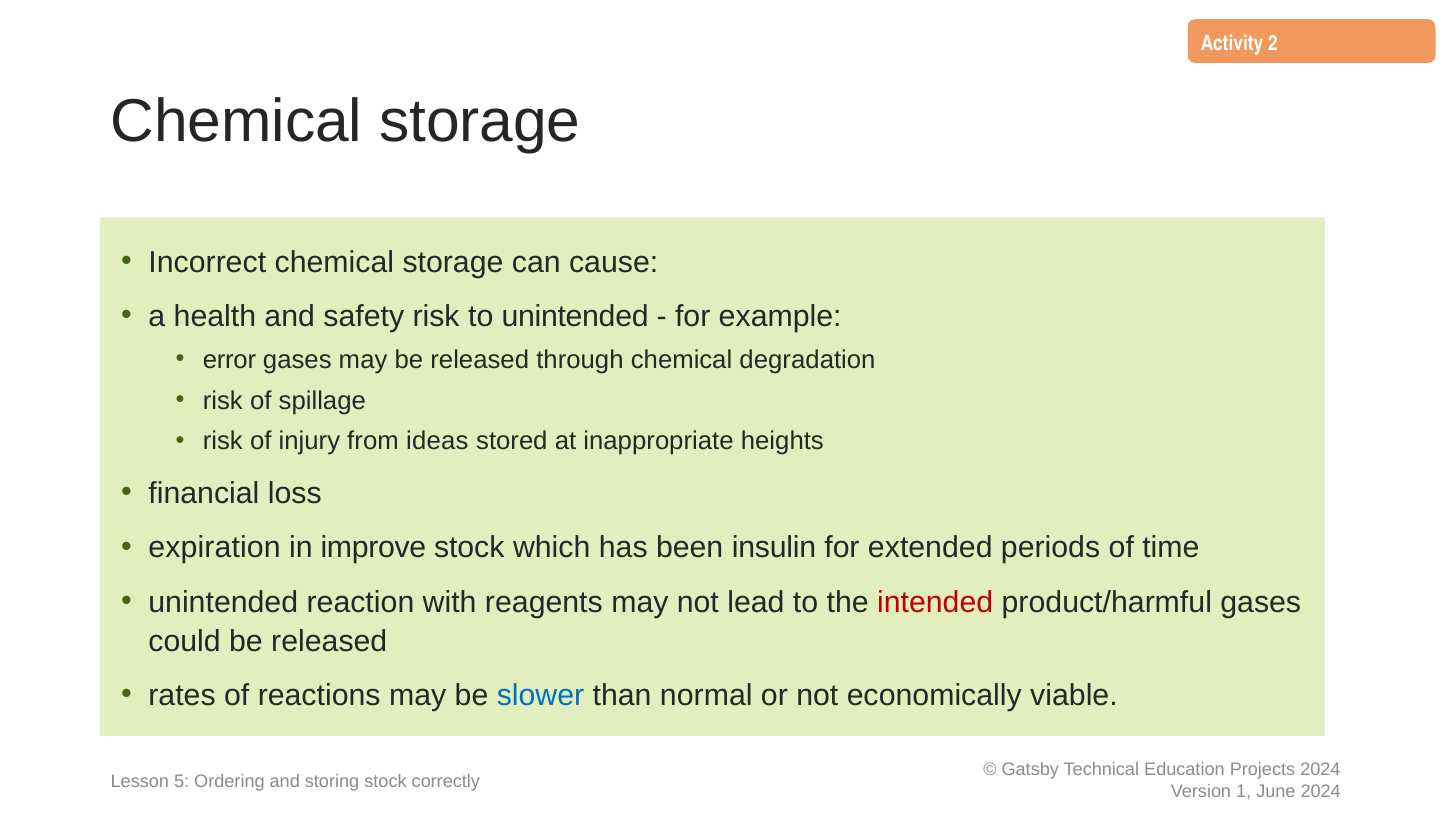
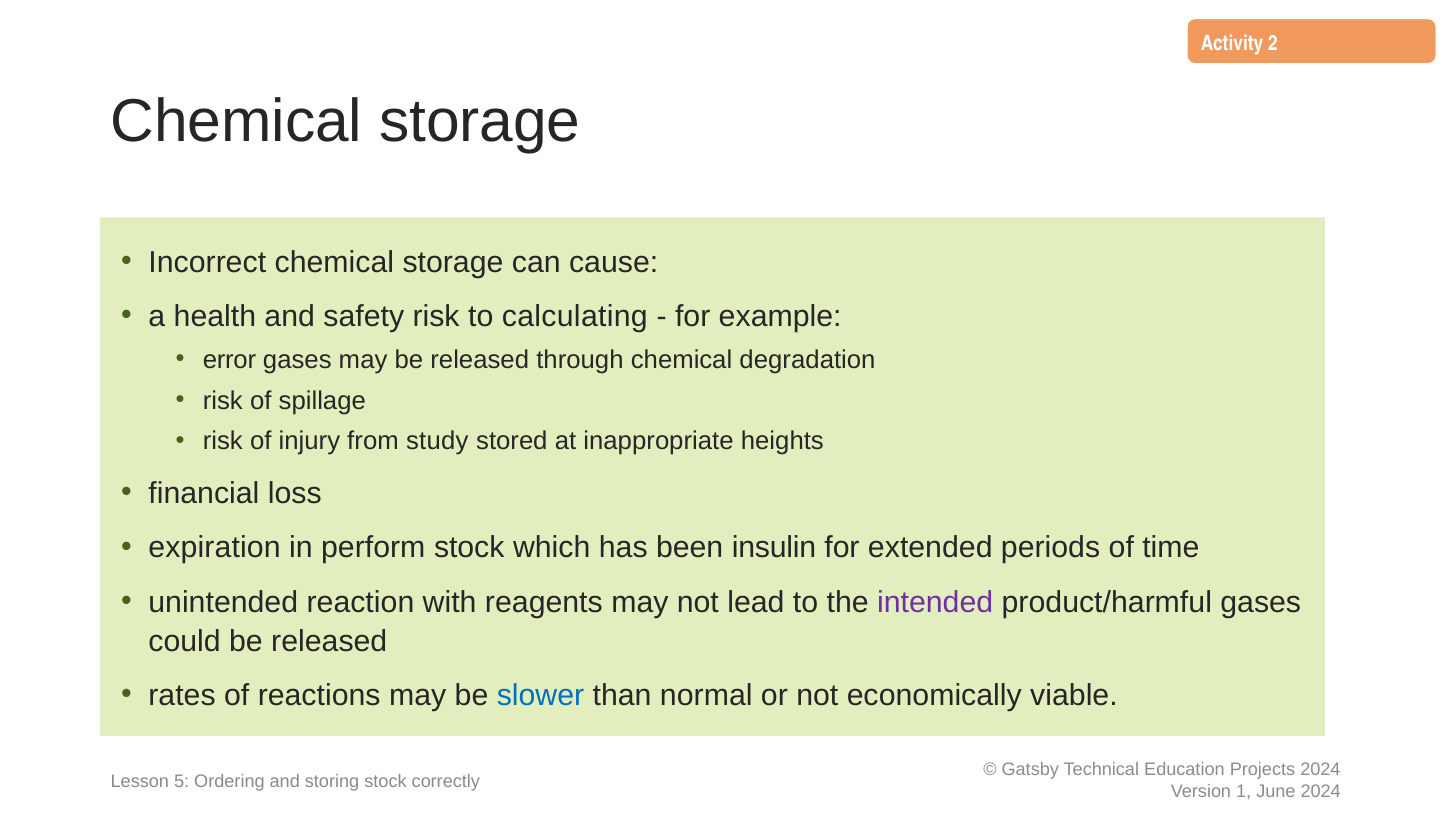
to unintended: unintended -> calculating
ideas: ideas -> study
improve: improve -> perform
intended colour: red -> purple
